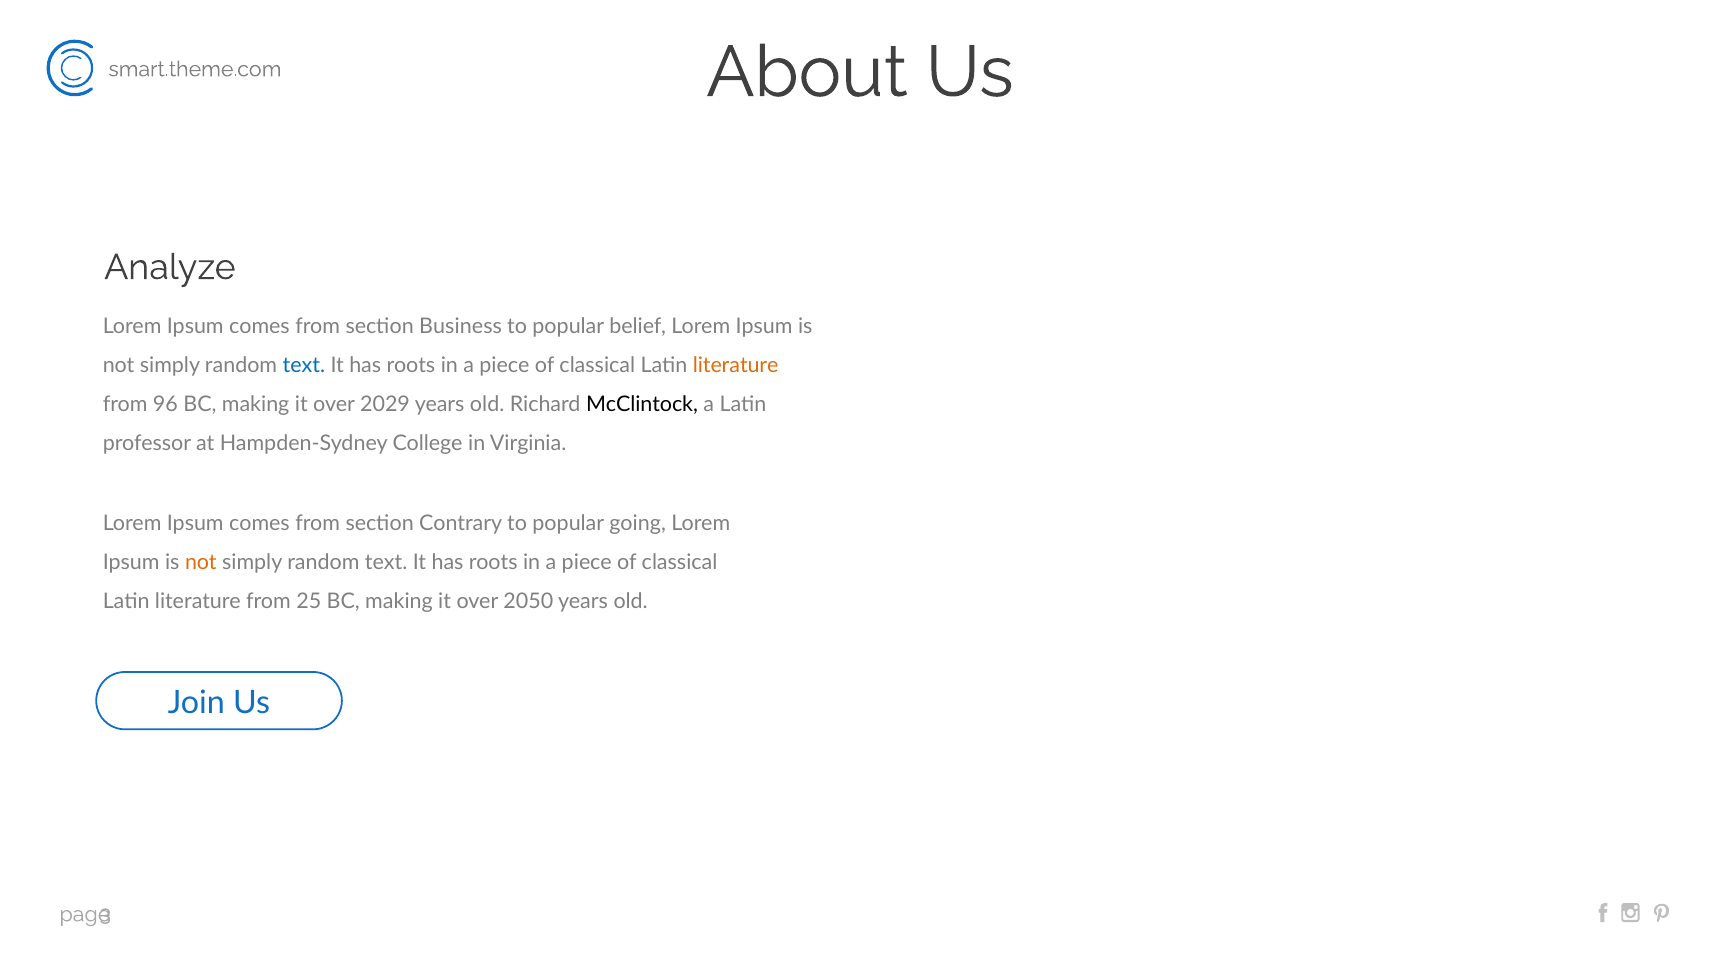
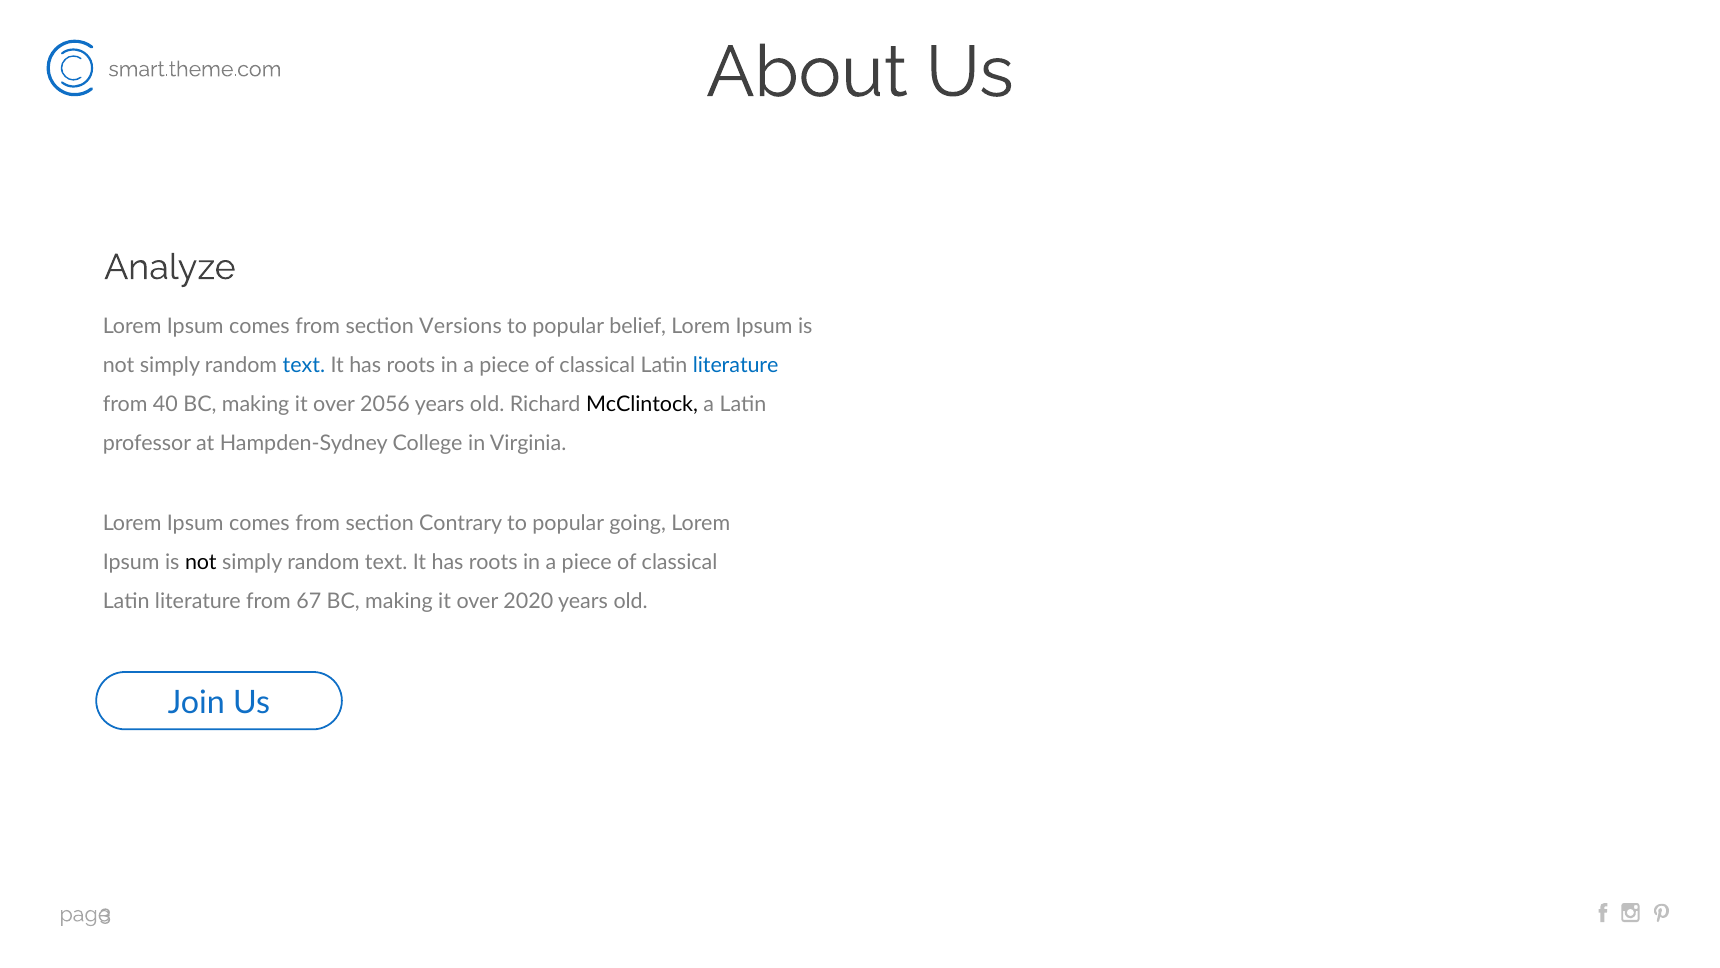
Business: Business -> Versions
literature at (736, 365) colour: orange -> blue
96: 96 -> 40
2029: 2029 -> 2056
not at (201, 562) colour: orange -> black
25: 25 -> 67
2050: 2050 -> 2020
